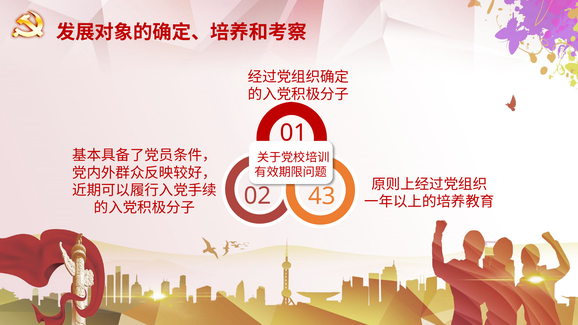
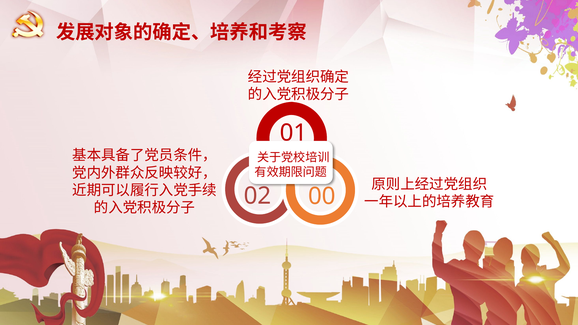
43: 43 -> 00
